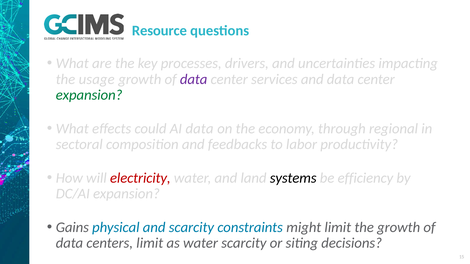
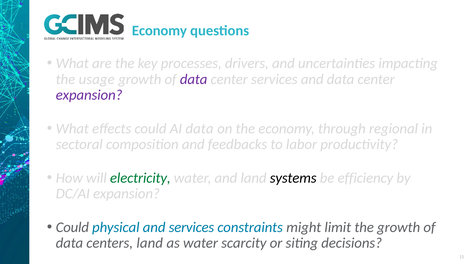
Resource at (159, 31): Resource -> Economy
expansion at (89, 95) colour: green -> purple
electricity colour: red -> green
Gains at (72, 228): Gains -> Could
and scarcity: scarcity -> services
centers limit: limit -> land
